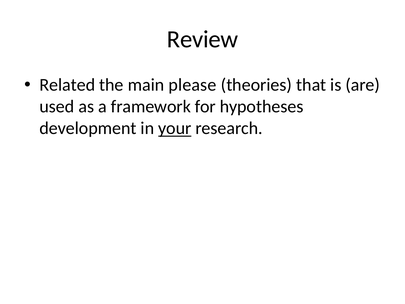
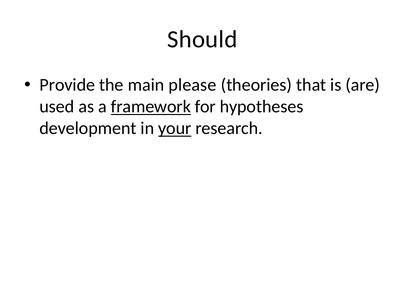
Review: Review -> Should
Related: Related -> Provide
framework underline: none -> present
